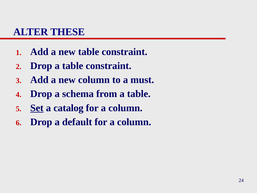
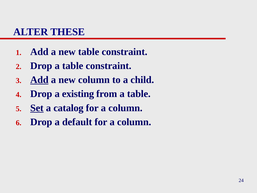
Add at (39, 80) underline: none -> present
must: must -> child
schema: schema -> existing
